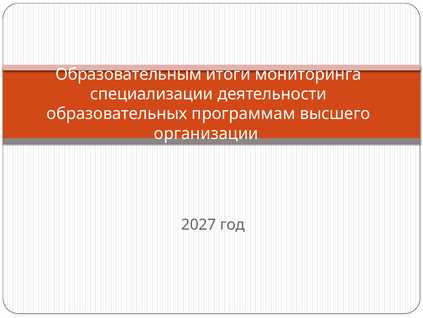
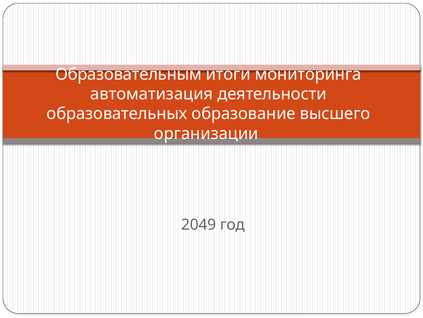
специализации: специализации -> автоматизация
программам: программам -> образование
2027: 2027 -> 2049
